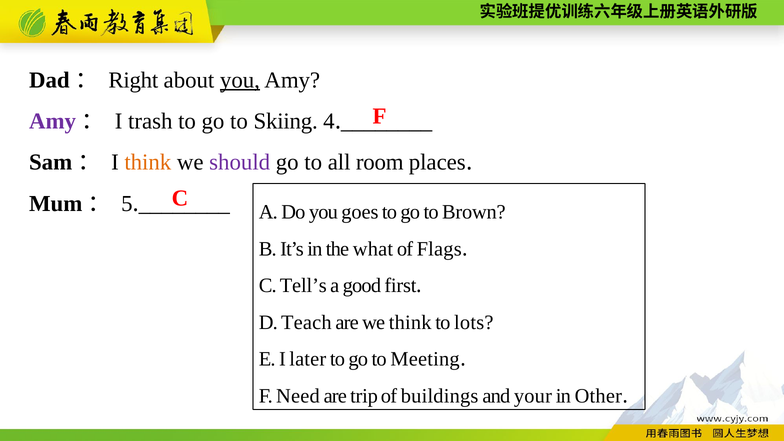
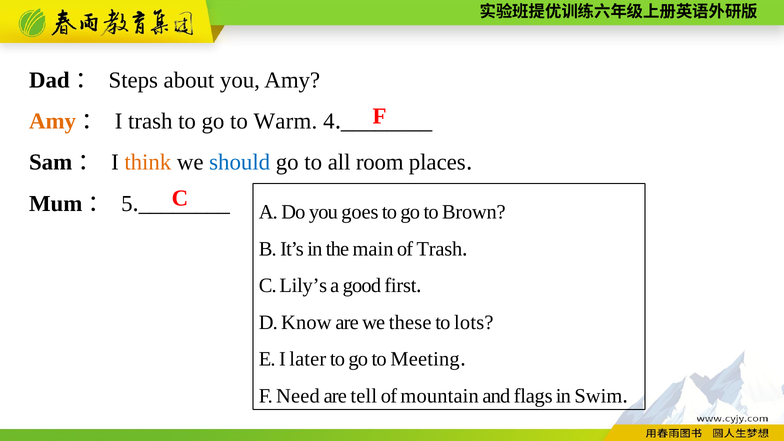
Right: Right -> Steps
you at (240, 80) underline: present -> none
Amy at (53, 121) colour: purple -> orange
Skiing: Skiing -> Warm
should colour: purple -> blue
what: what -> main
of Flags: Flags -> Trash
Tell’s: Tell’s -> Lily’s
Teach: Teach -> Know
we think: think -> these
trip: trip -> tell
buildings: buildings -> mountain
your: your -> flags
Other: Other -> Swim
